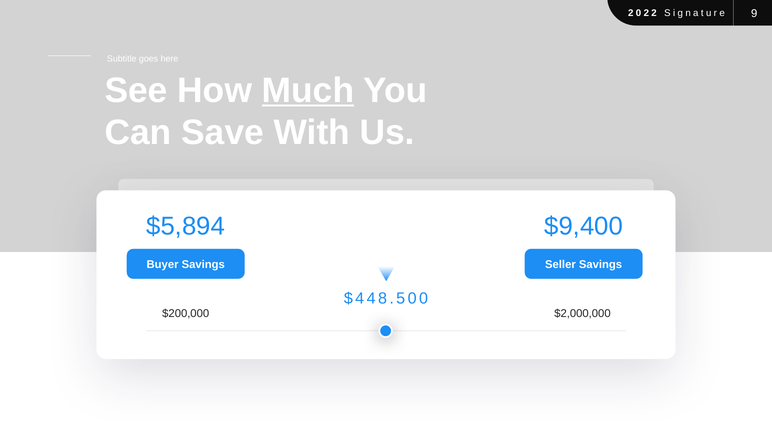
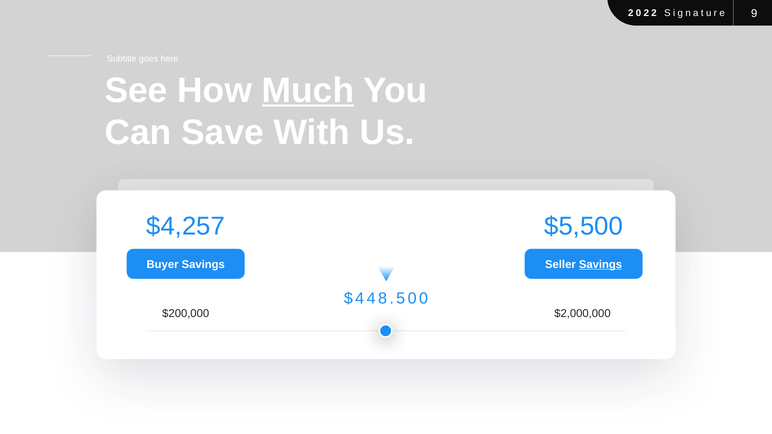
$5,894: $5,894 -> $4,257
$9,400: $9,400 -> $5,500
Savings at (600, 265) underline: none -> present
